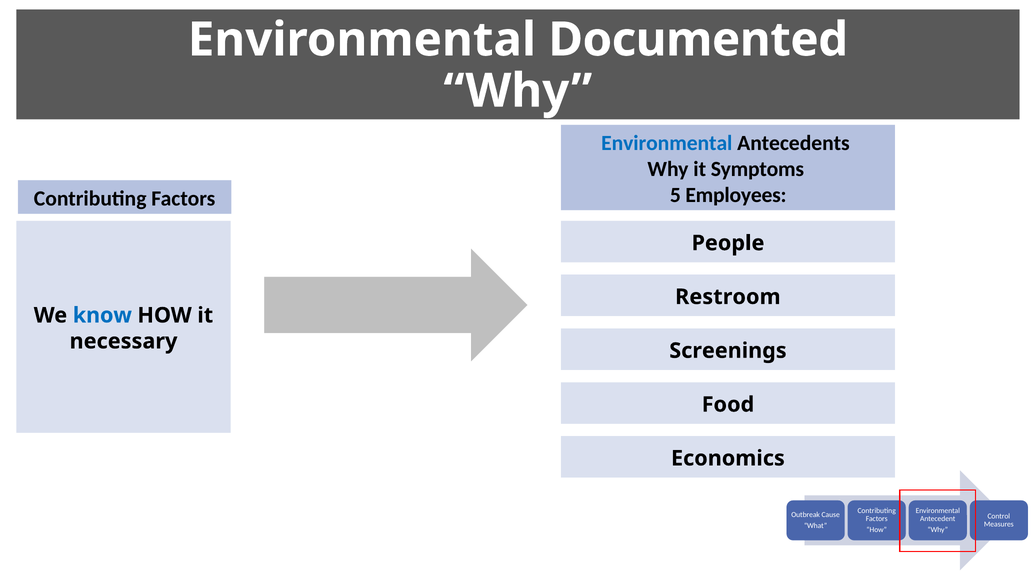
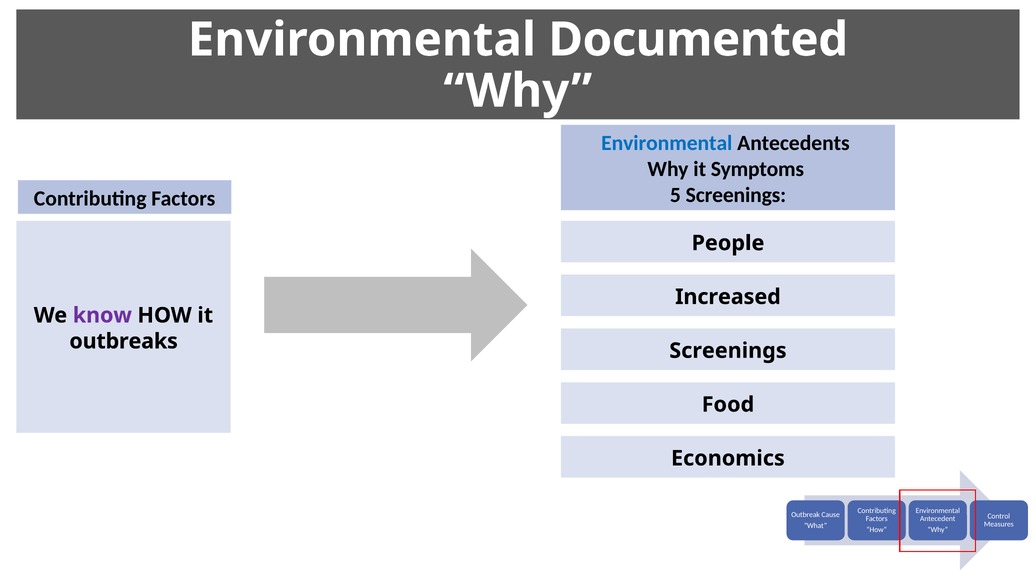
5 Employees: Employees -> Screenings
Restroom: Restroom -> Increased
know colour: blue -> purple
necessary: necessary -> outbreaks
